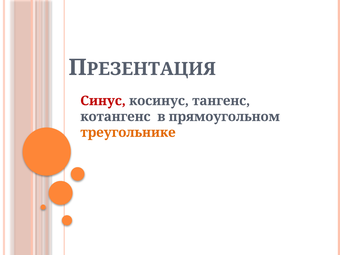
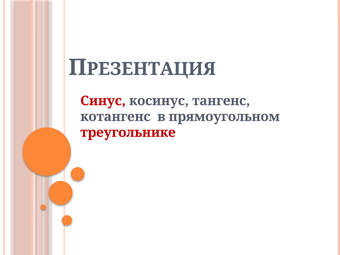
треугольнике colour: orange -> red
